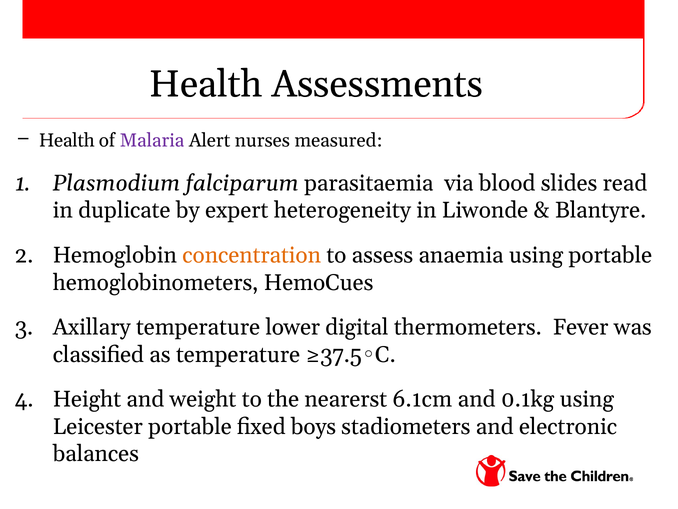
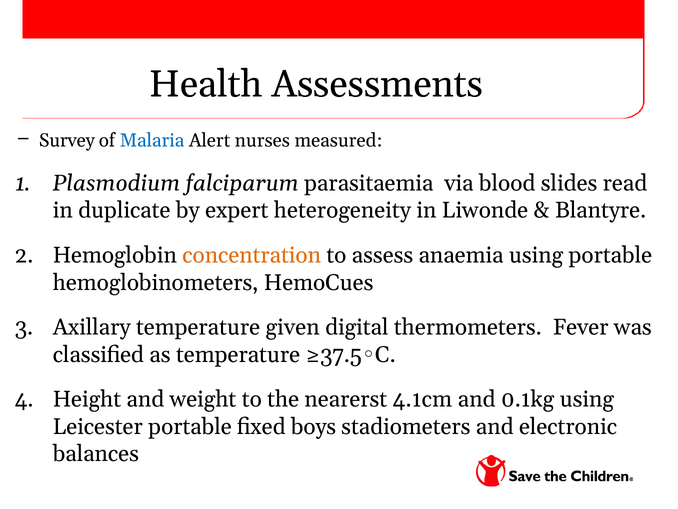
Health at (67, 140): Health -> Survey
Malaria colour: purple -> blue
lower: lower -> given
6.1cm: 6.1cm -> 4.1cm
